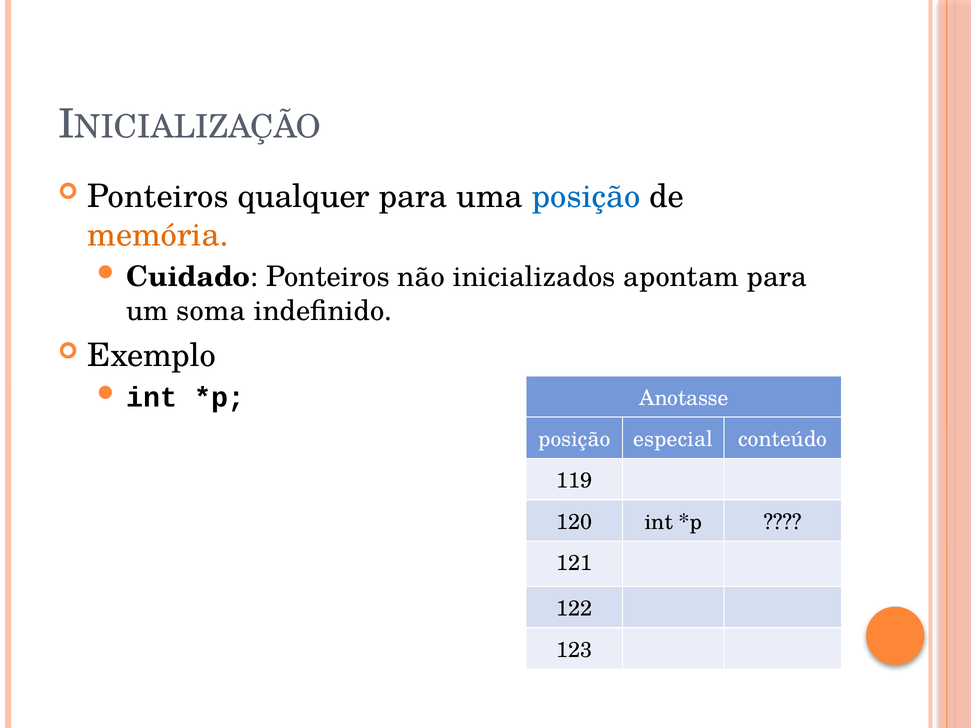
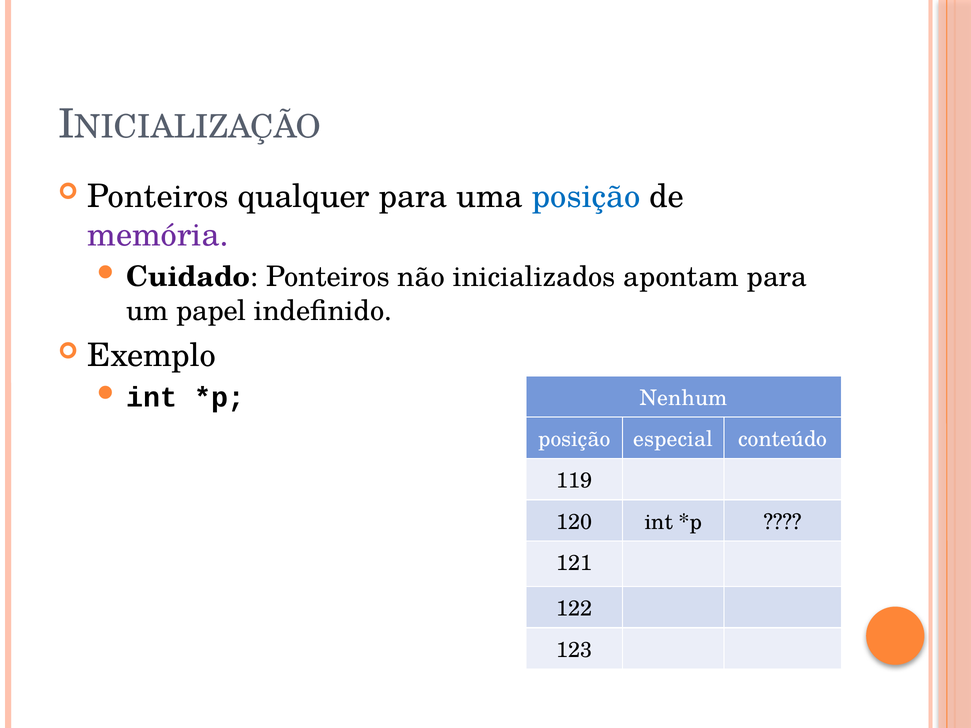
memória colour: orange -> purple
soma: soma -> papel
Anotasse: Anotasse -> Nenhum
